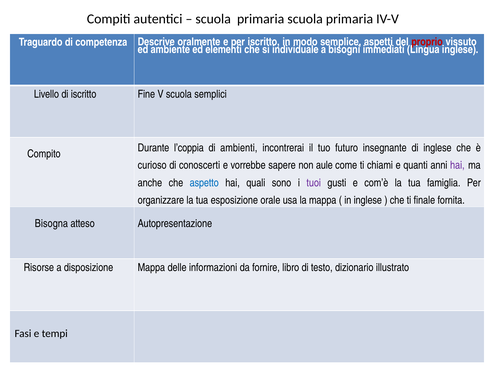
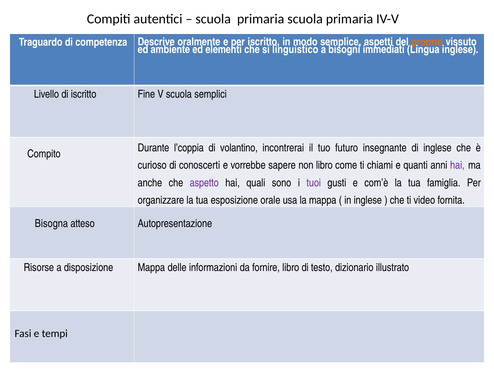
proprio colour: red -> orange
individuale: individuale -> linguistico
ambienti: ambienti -> volantino
non aule: aule -> libro
aspetto colour: blue -> purple
finale: finale -> video
